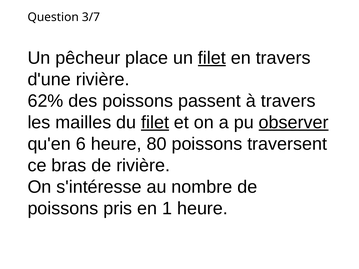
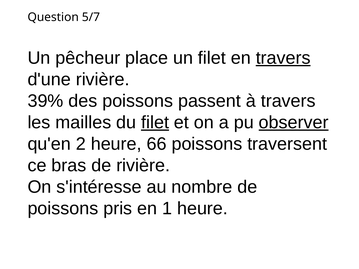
3/7: 3/7 -> 5/7
filet at (212, 58) underline: present -> none
travers at (283, 58) underline: none -> present
62%: 62% -> 39%
6: 6 -> 2
80: 80 -> 66
